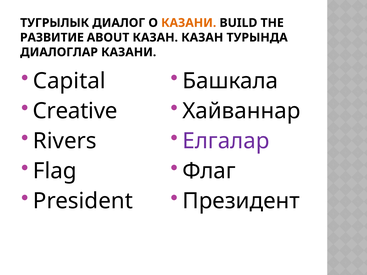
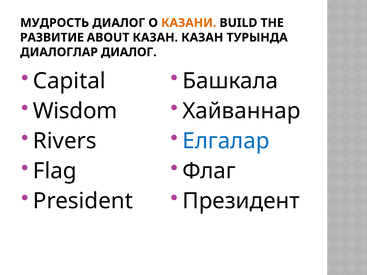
ТУГРЫЛЫК: ТУГРЫЛЫК -> МУДРОСТЬ
ДИАЛОГЛАР КАЗАНИ: КАЗАНИ -> ДИАЛОГ
Creative: Creative -> Wisdom
Елгалар colour: purple -> blue
